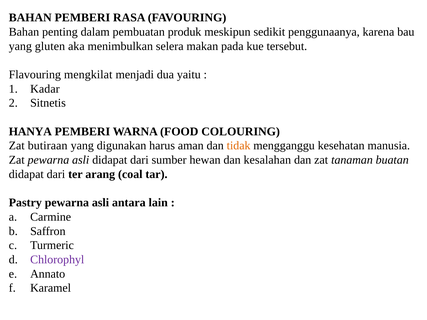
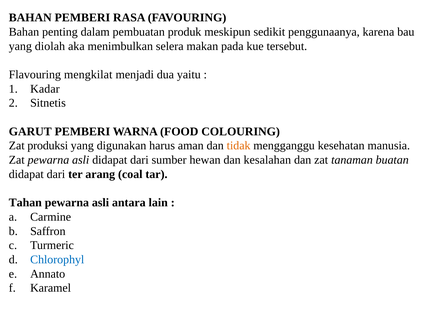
gluten: gluten -> diolah
HANYA: HANYA -> GARUT
butiraan: butiraan -> produksi
Pastry: Pastry -> Tahan
Chlorophyl colour: purple -> blue
